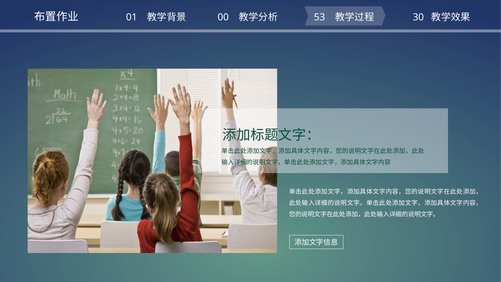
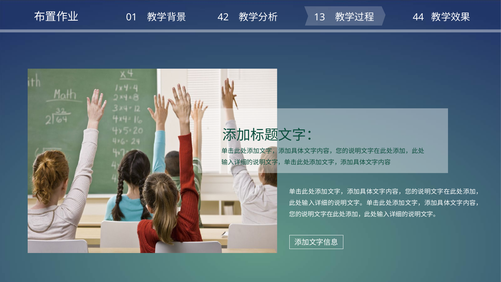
00: 00 -> 42
53: 53 -> 13
30: 30 -> 44
